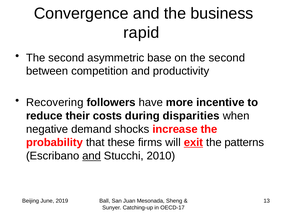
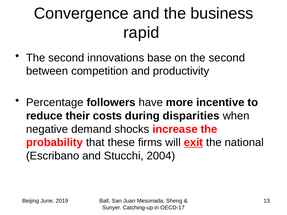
asymmetric: asymmetric -> innovations
Recovering: Recovering -> Percentage
patterns: patterns -> national
and at (92, 156) underline: present -> none
2010: 2010 -> 2004
